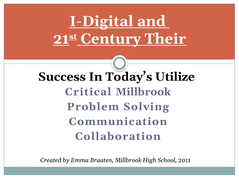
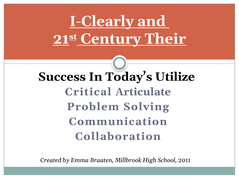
I-Digital: I-Digital -> I-Clearly
Critical Millbrook: Millbrook -> Articulate
